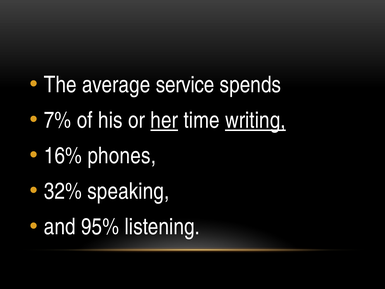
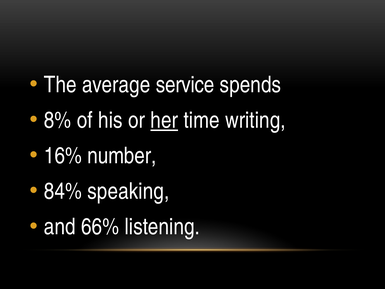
7%: 7% -> 8%
writing underline: present -> none
phones: phones -> number
32%: 32% -> 84%
95%: 95% -> 66%
